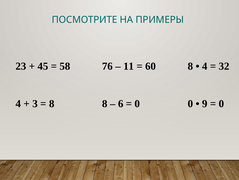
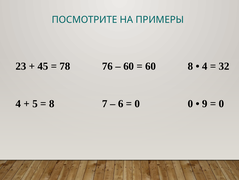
58: 58 -> 78
11 at (129, 66): 11 -> 60
3: 3 -> 5
8 8: 8 -> 7
